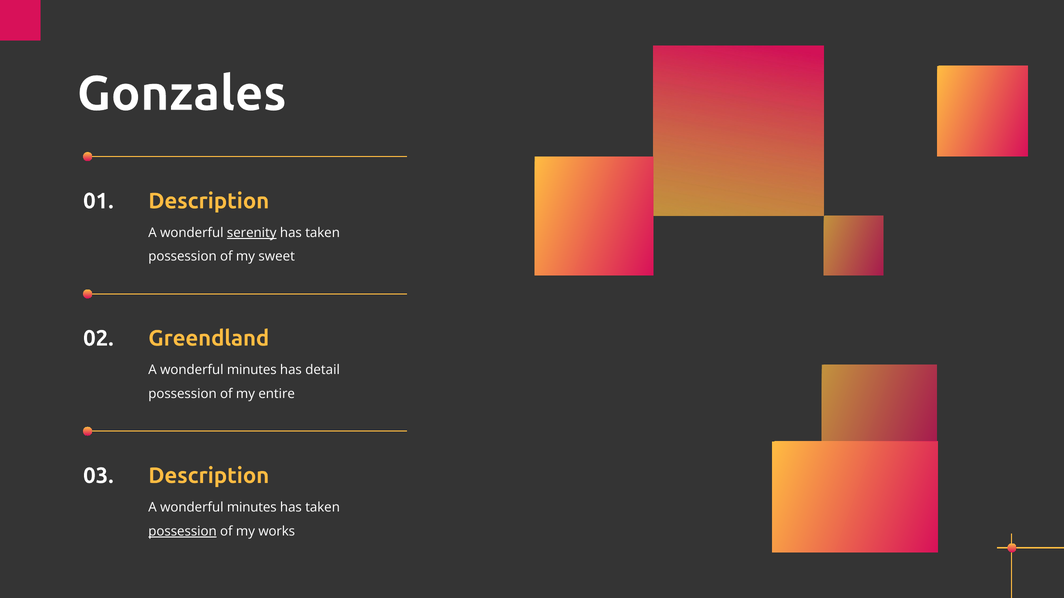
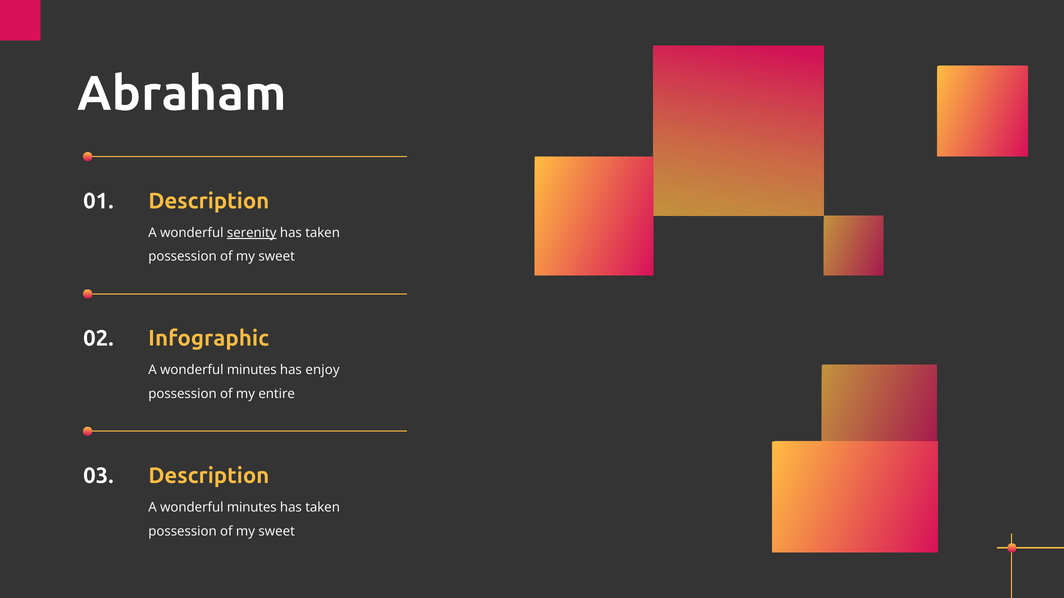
Gonzales: Gonzales -> Abraham
Greendland: Greendland -> Infographic
detail: detail -> enjoy
possession at (183, 532) underline: present -> none
works at (277, 532): works -> sweet
